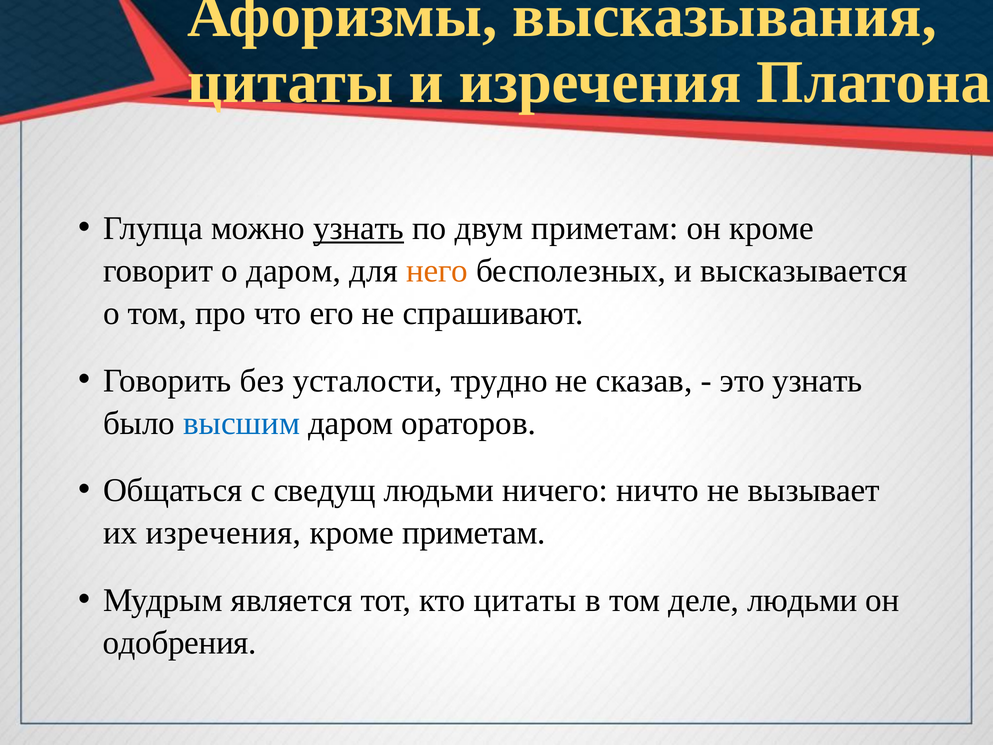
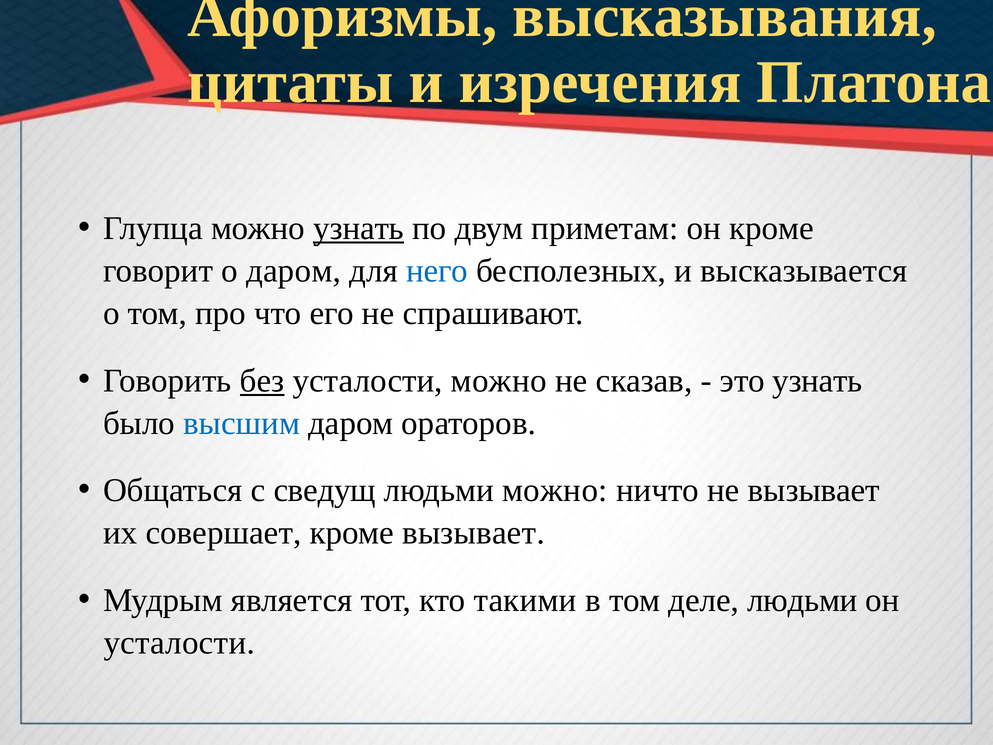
него colour: orange -> blue
без underline: none -> present
усталости трудно: трудно -> можно
людьми ничего: ничего -> можно
их изречения: изречения -> совершает
кроме приметам: приметам -> вызывает
кто цитаты: цитаты -> такими
одобрения at (180, 643): одобрения -> усталости
